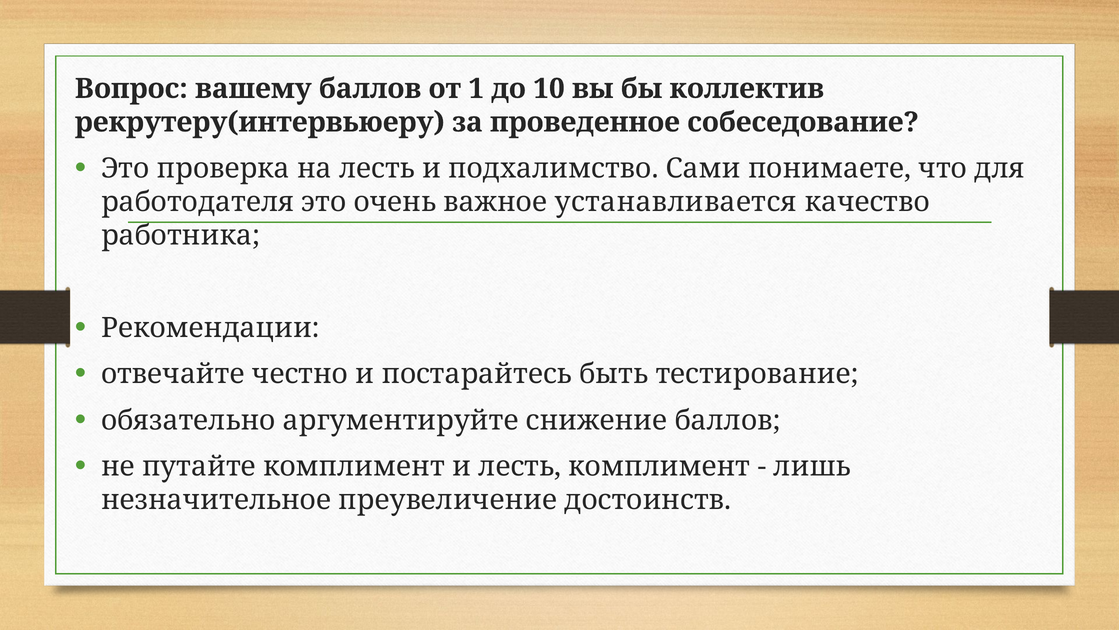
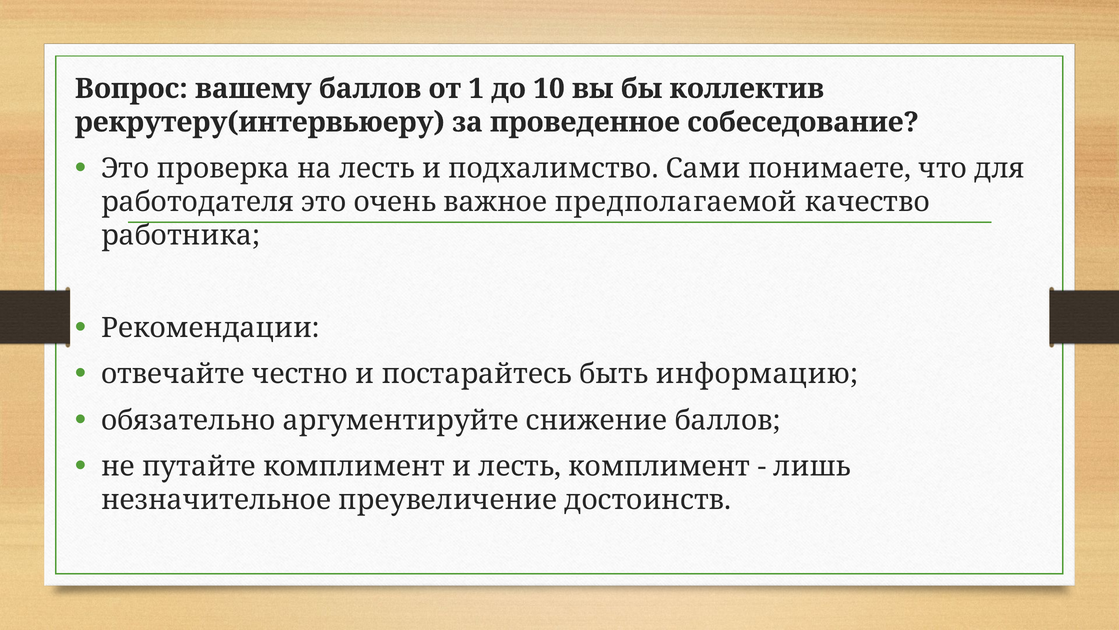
устанавливается: устанавливается -> предполагаемой
тестирование: тестирование -> информацию
